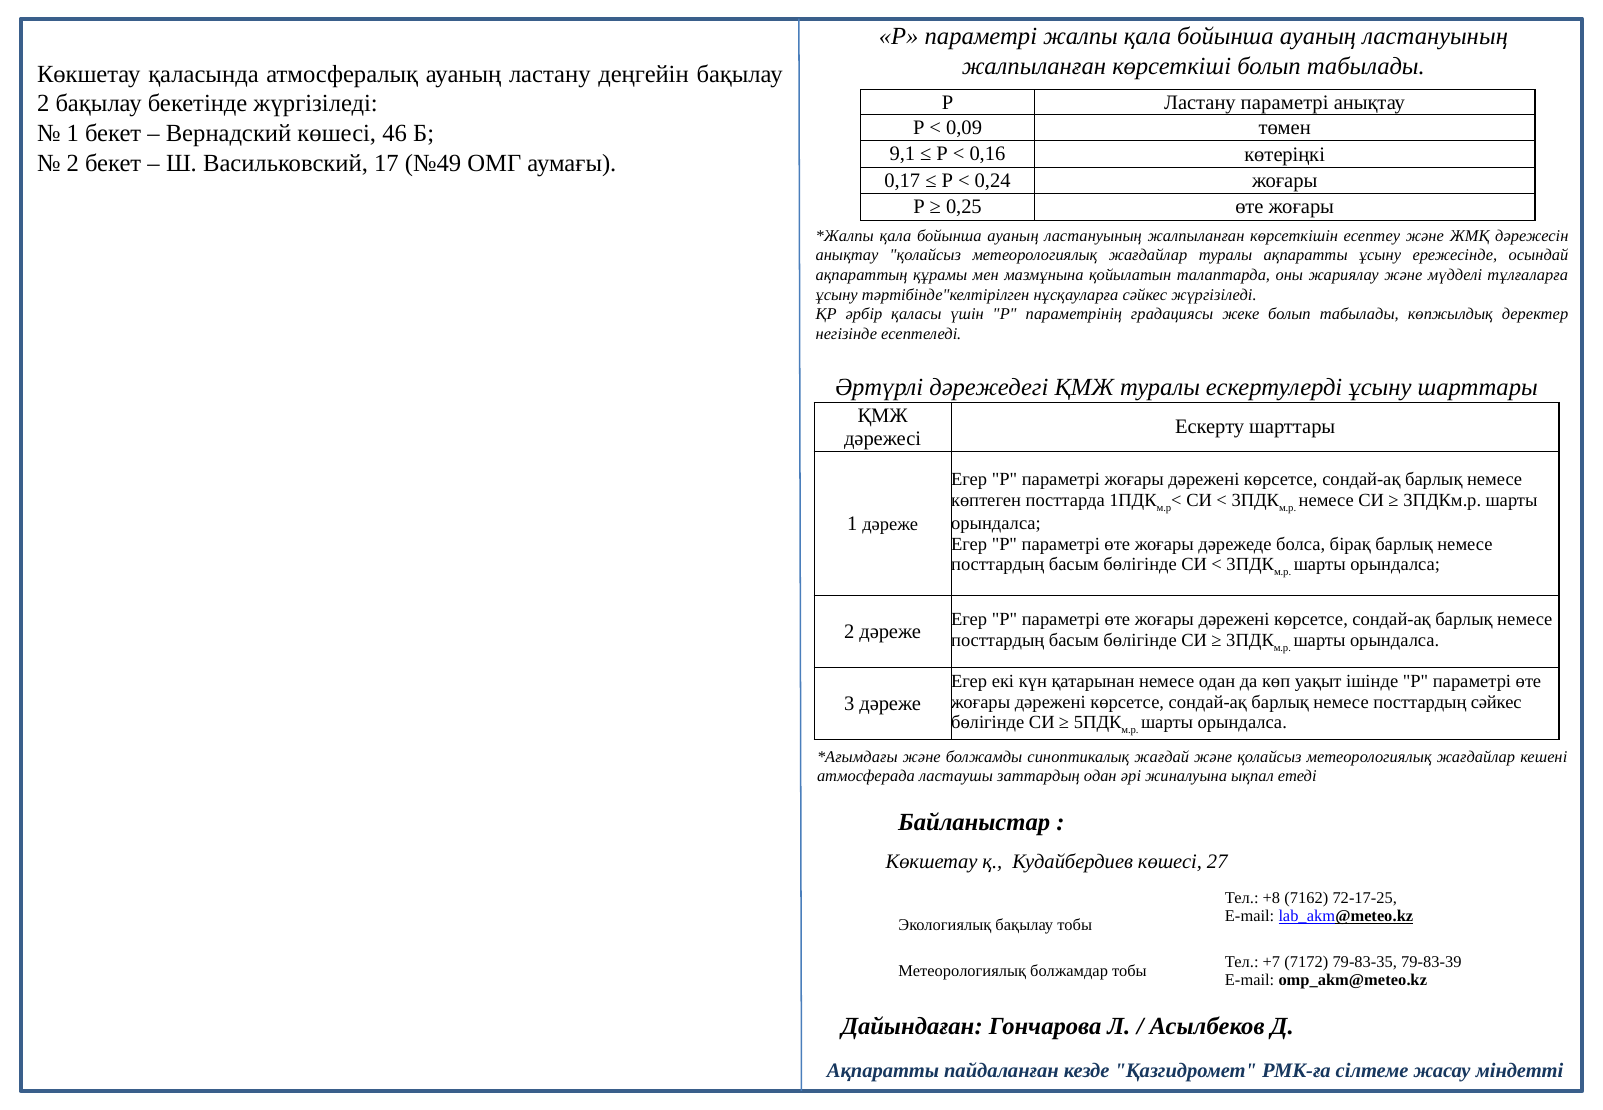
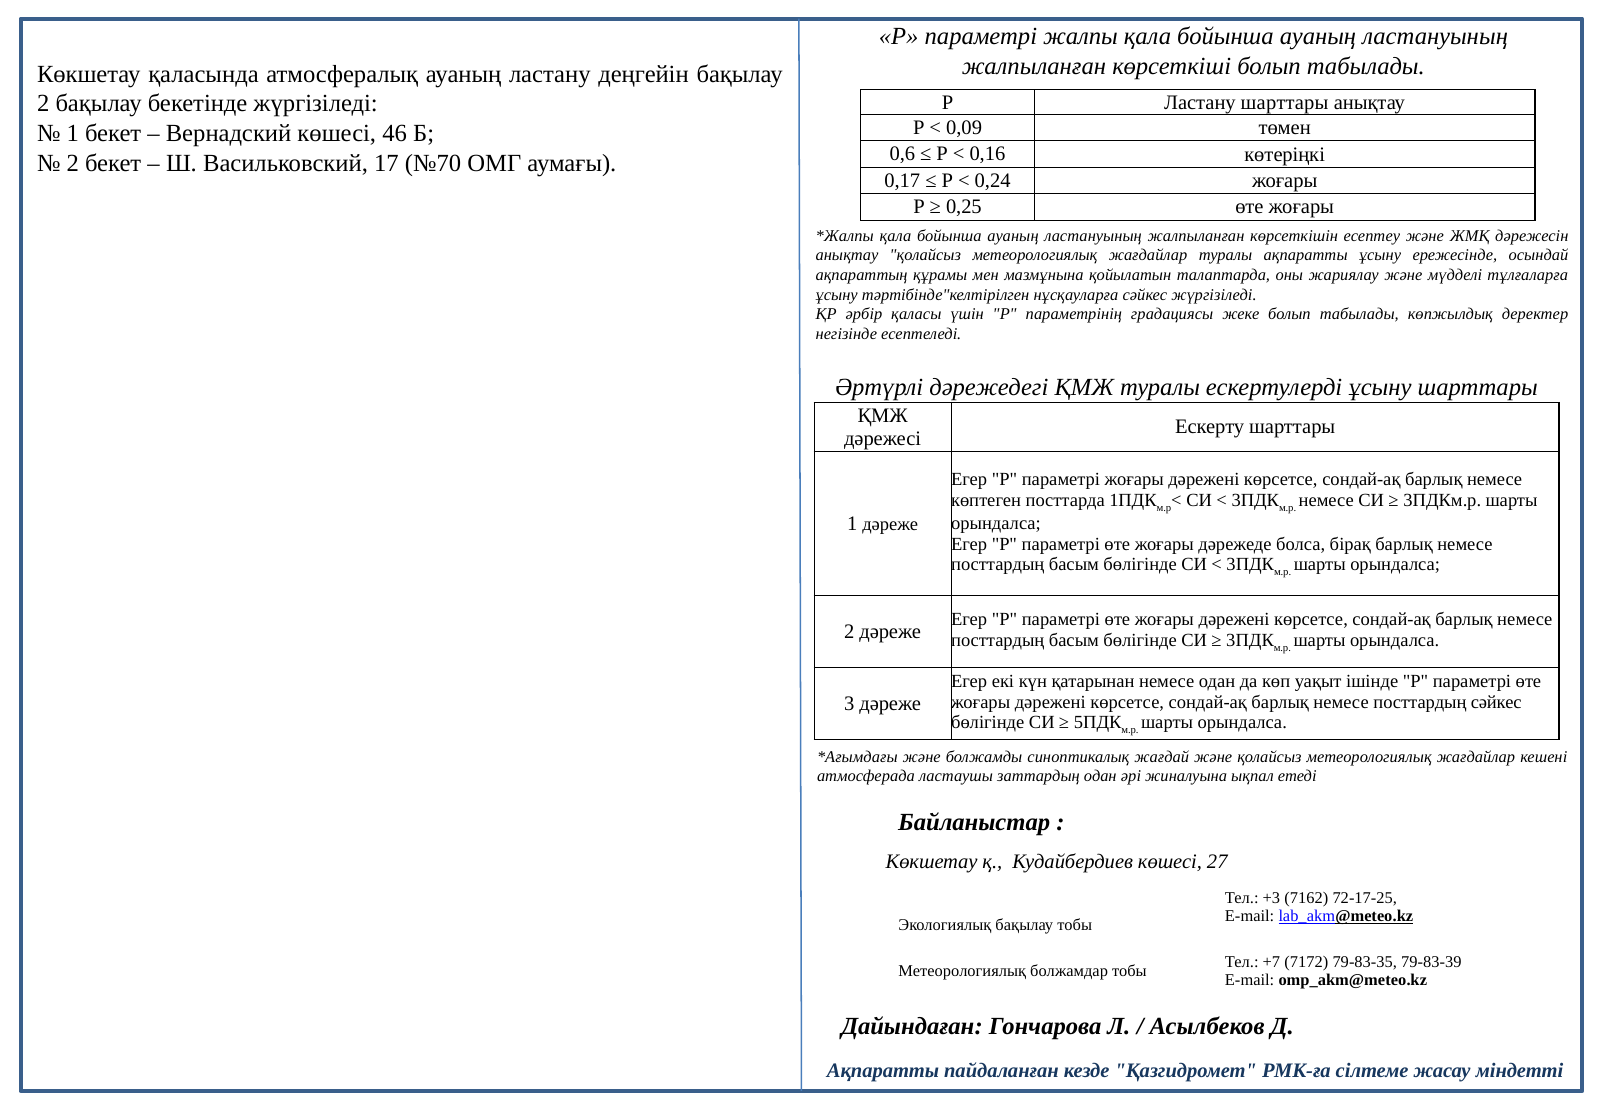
Ластану параметрі: параметрі -> шарттары
9,1: 9,1 -> 0,6
№49: №49 -> №70
+8: +8 -> +3
